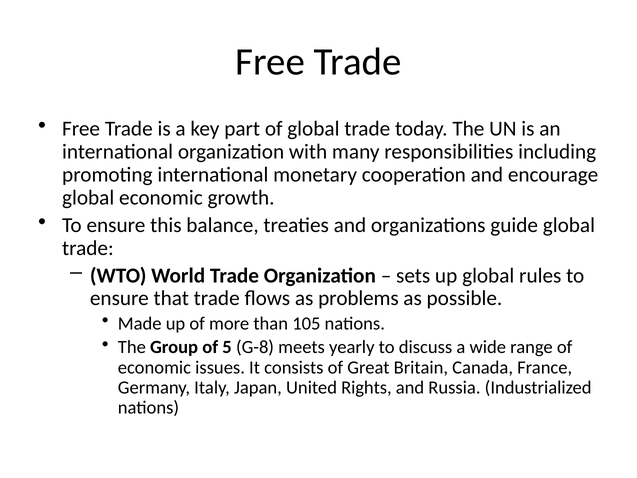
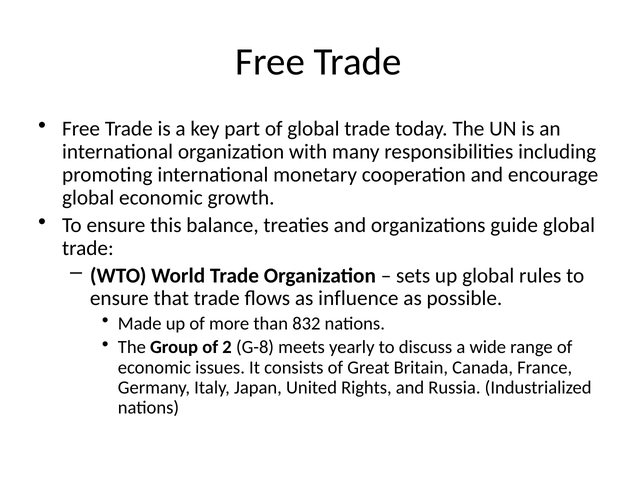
problems: problems -> influence
105: 105 -> 832
5: 5 -> 2
